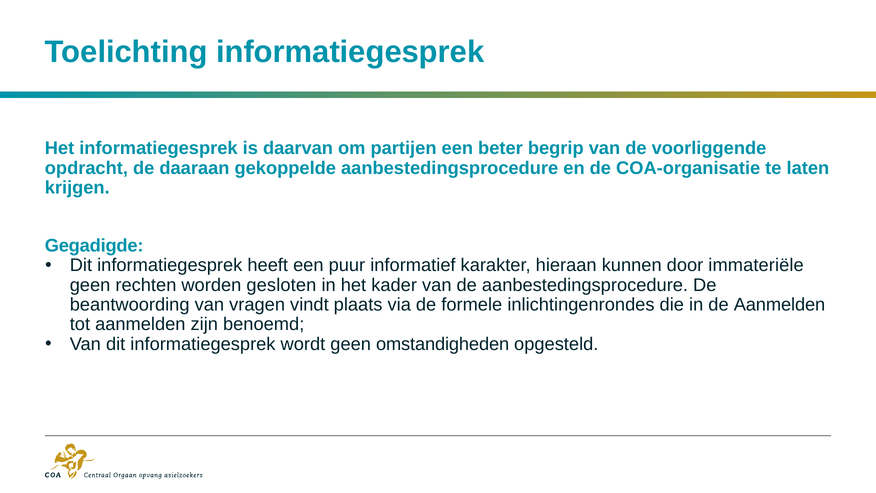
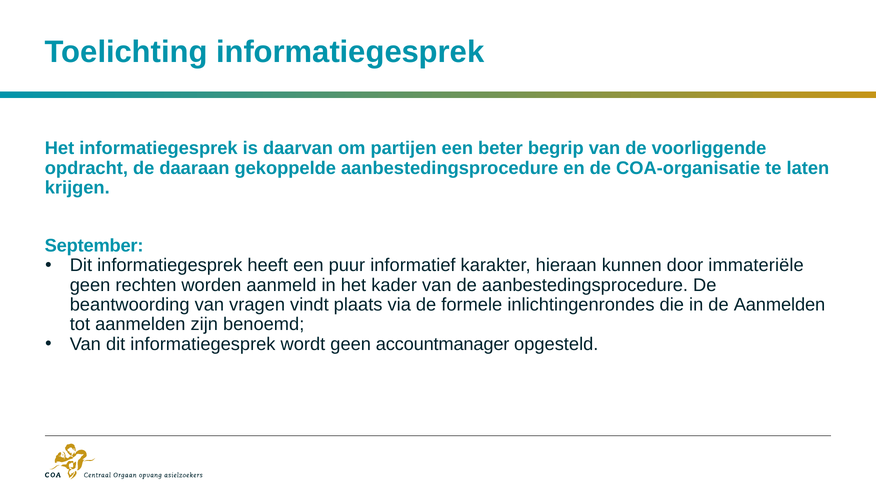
Gegadigde: Gegadigde -> September
gesloten: gesloten -> aanmeld
omstandigheden: omstandigheden -> accountmanager
